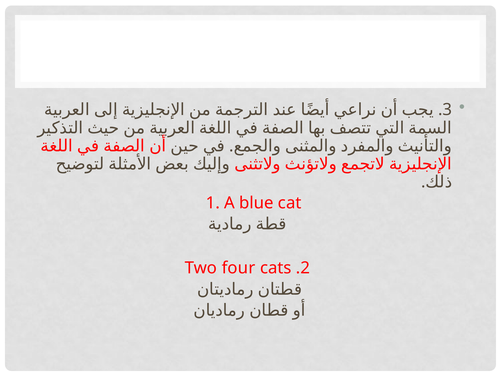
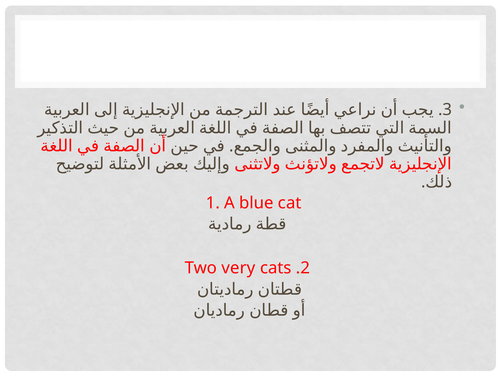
four: four -> very
